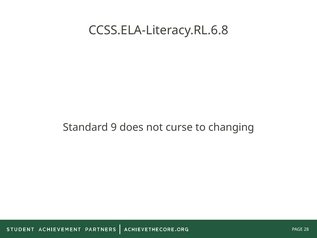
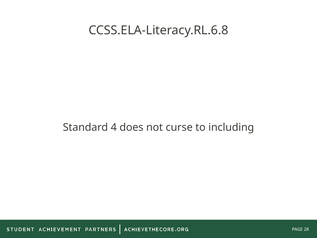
9: 9 -> 4
changing: changing -> including
